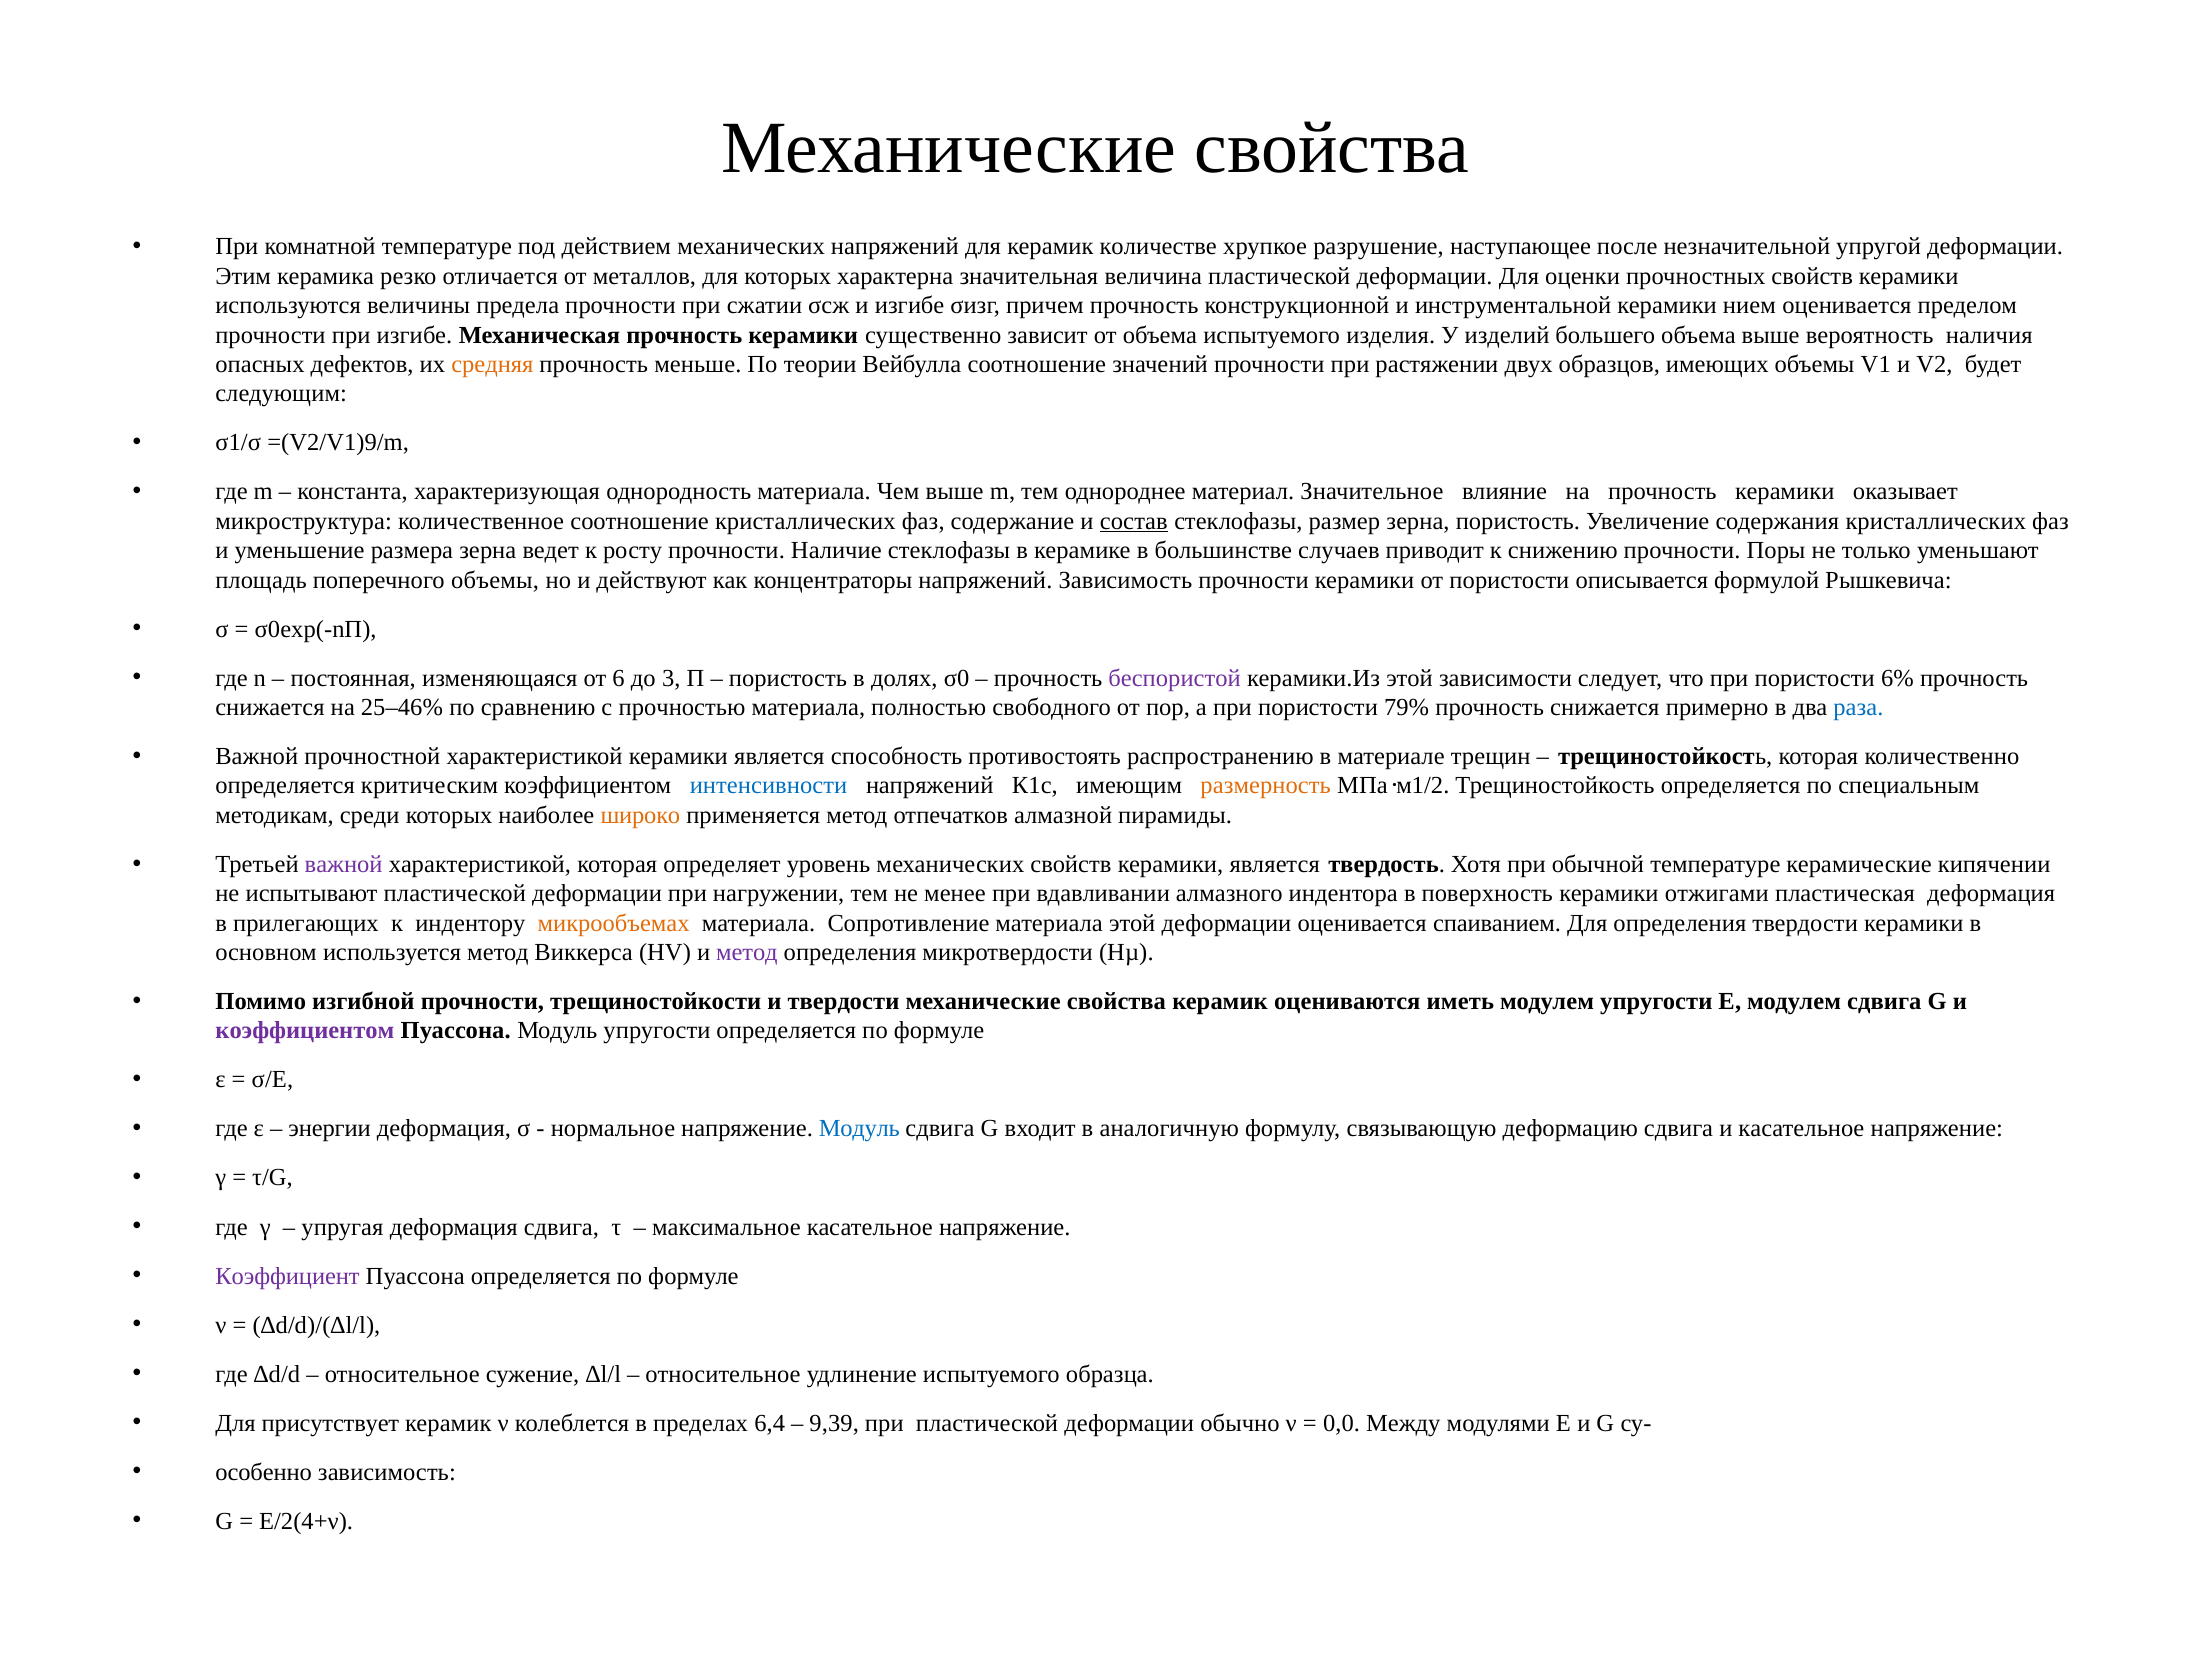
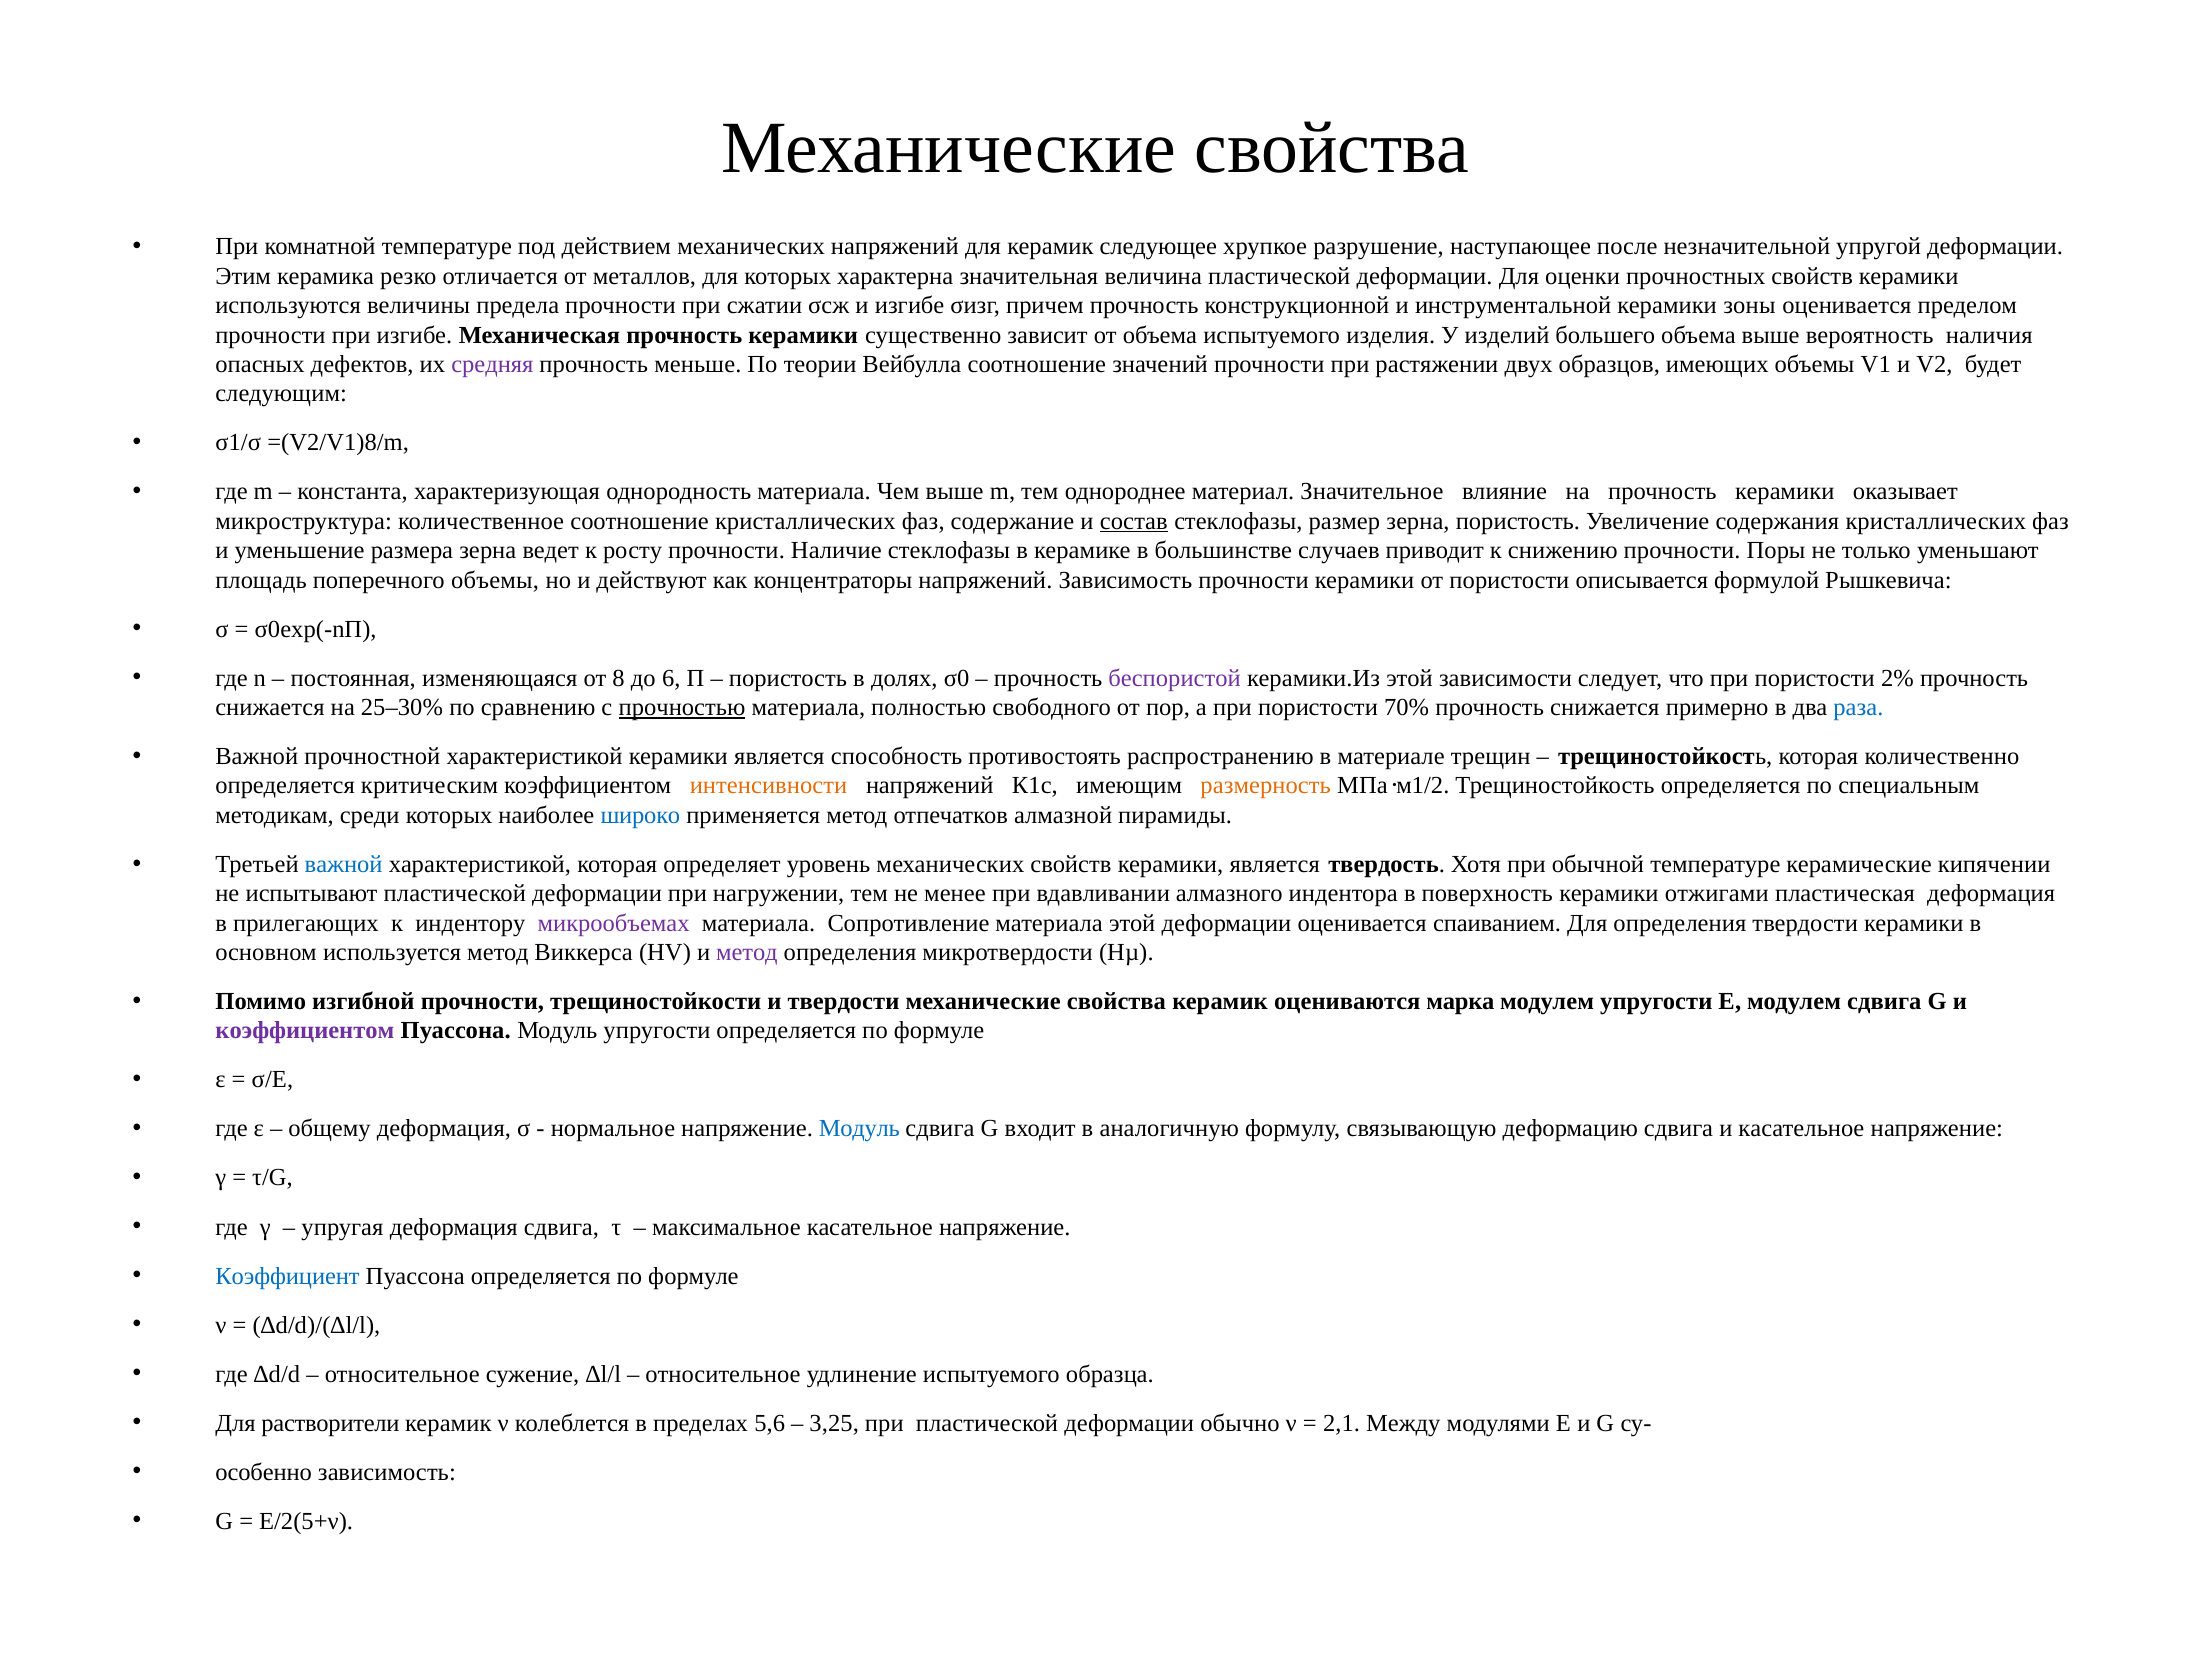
количестве: количестве -> следующее
нием: нием -> зоны
средняя colour: orange -> purple
=(V2/V1)9/m: =(V2/V1)9/m -> =(V2/V1)8/m
6: 6 -> 8
3: 3 -> 6
6%: 6% -> 2%
25–46%: 25–46% -> 25–30%
прочностью underline: none -> present
79%: 79% -> 70%
интенсивности colour: blue -> orange
широко colour: orange -> blue
важной at (344, 865) colour: purple -> blue
микрообъемах colour: orange -> purple
иметь: иметь -> марка
энергии: энергии -> общему
Коэффициент colour: purple -> blue
присутствует: присутствует -> растворители
6,4: 6,4 -> 5,6
9,39: 9,39 -> 3,25
0,0: 0,0 -> 2,1
Е/2(4+ν: Е/2(4+ν -> Е/2(5+ν
